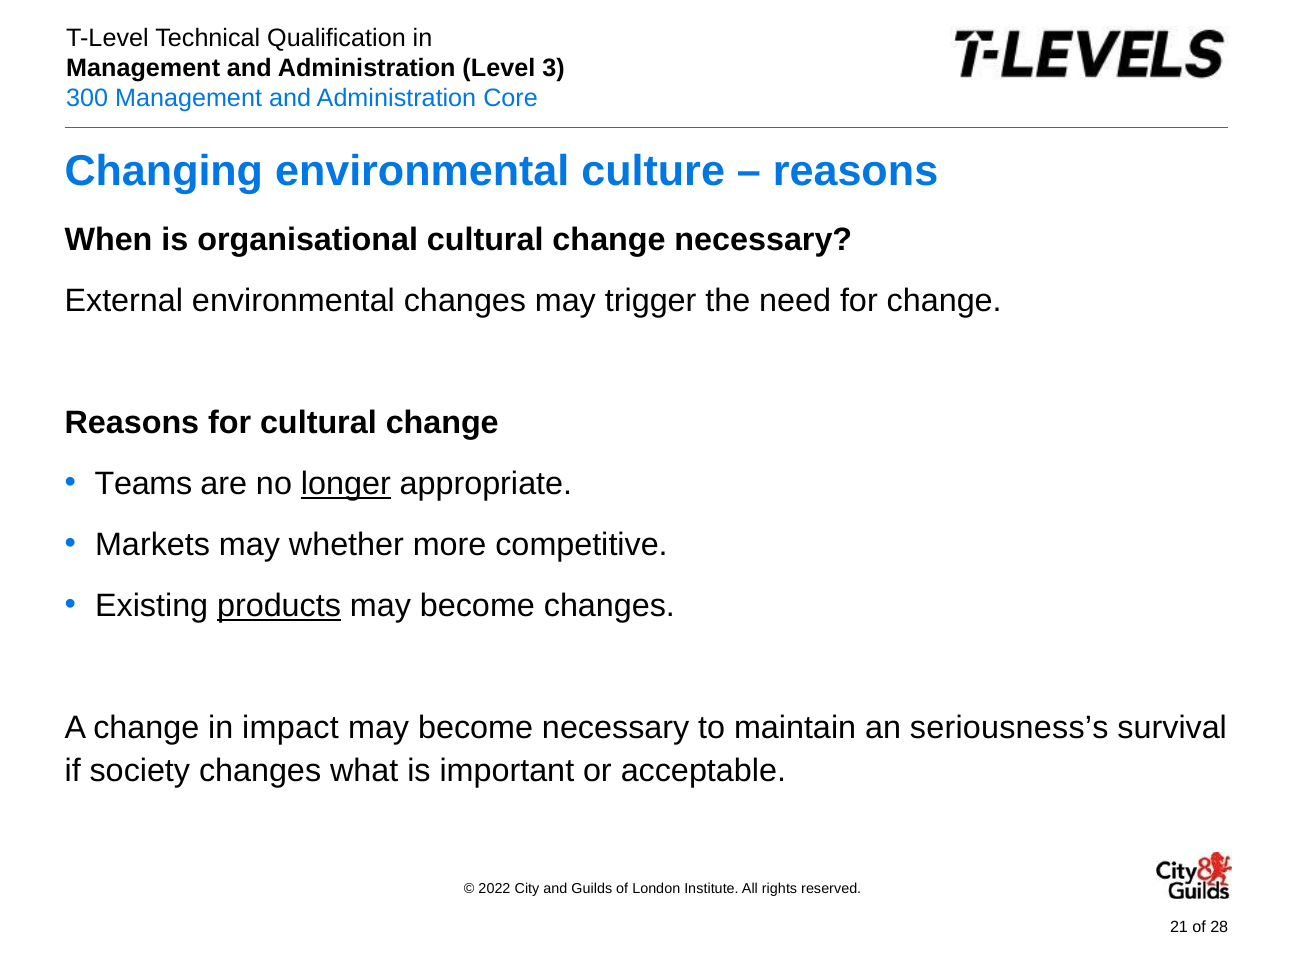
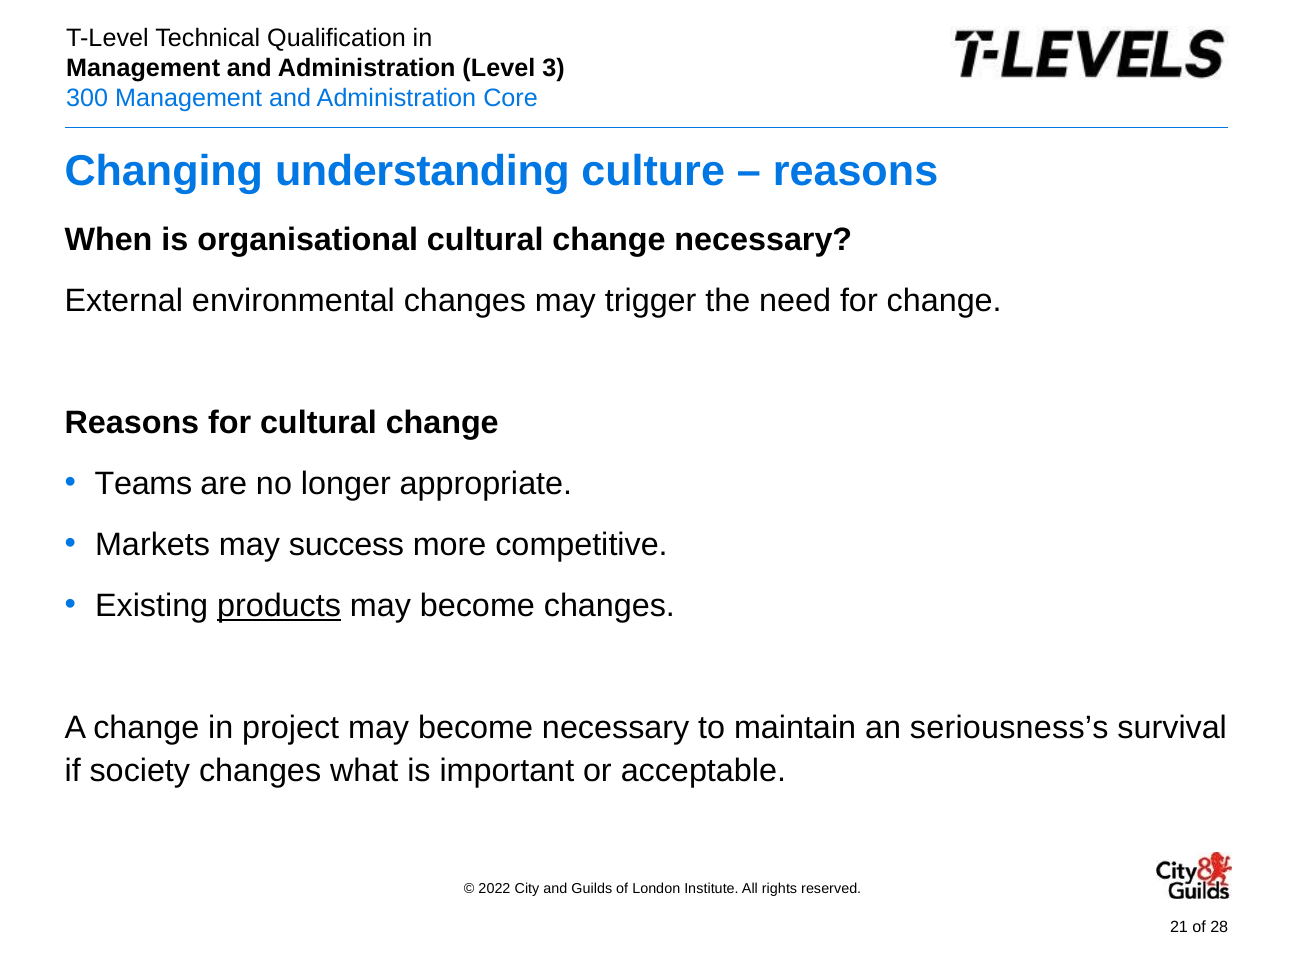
Changing environmental: environmental -> understanding
longer underline: present -> none
whether: whether -> success
impact: impact -> project
